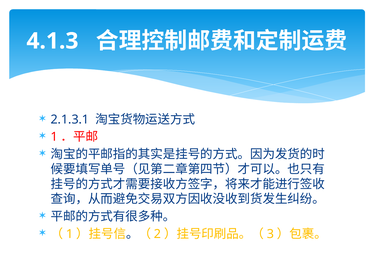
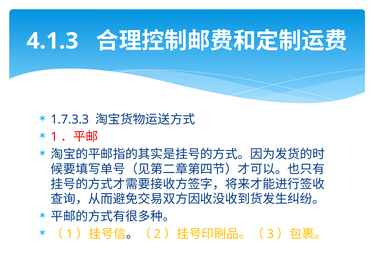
2.1.3.1: 2.1.3.1 -> 1.7.3.3
